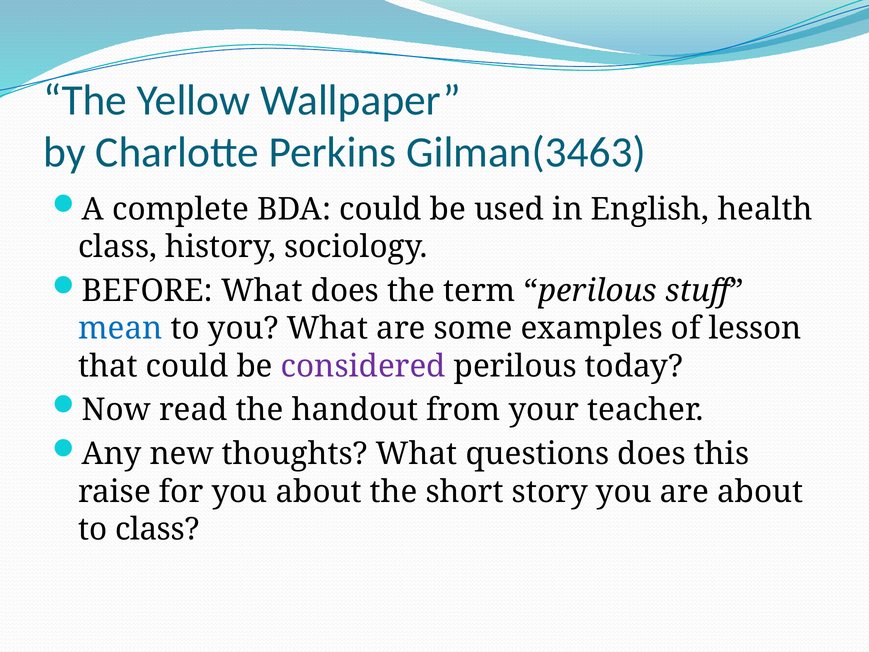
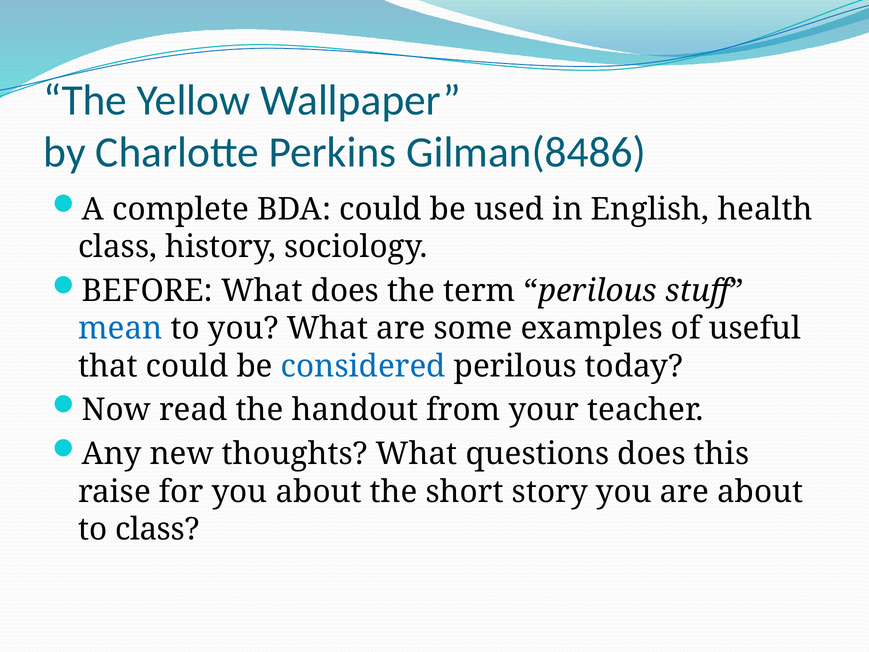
Gilman(3463: Gilman(3463 -> Gilman(8486
lesson: lesson -> useful
considered colour: purple -> blue
